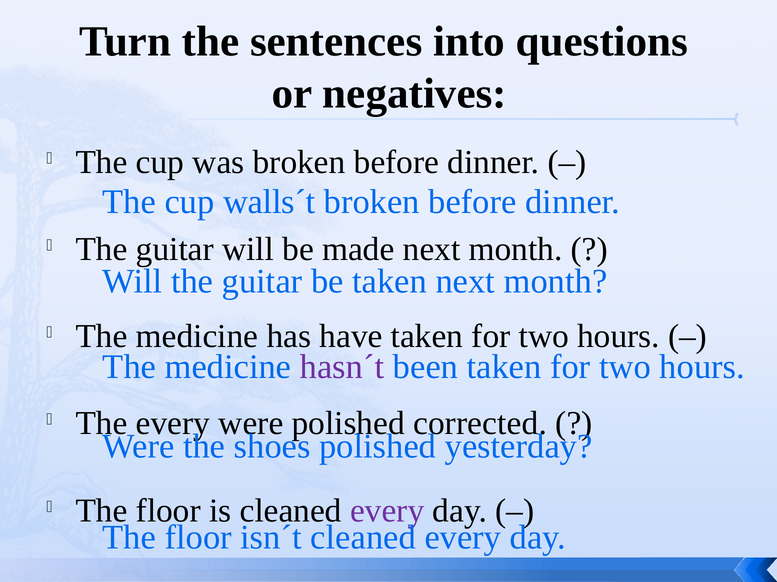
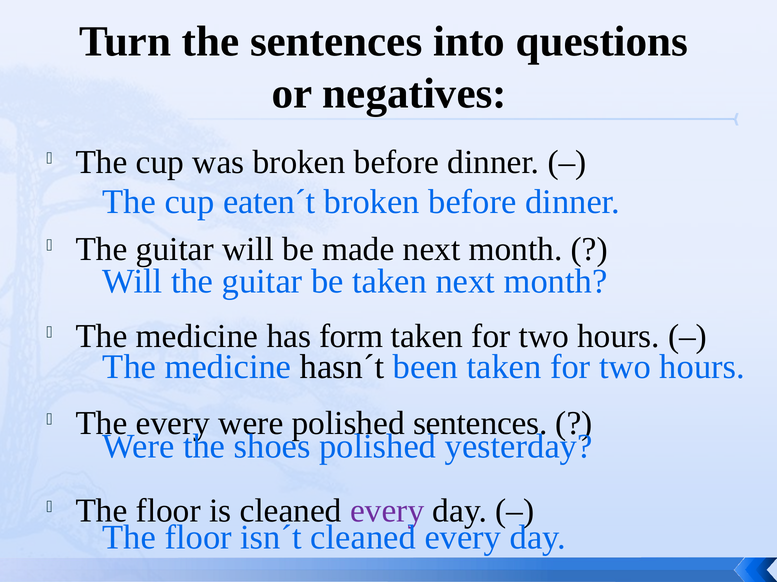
walls´t: walls´t -> eaten´t
have: have -> form
hasn´t colour: purple -> black
polished corrected: corrected -> sentences
